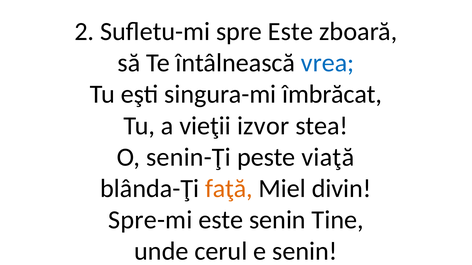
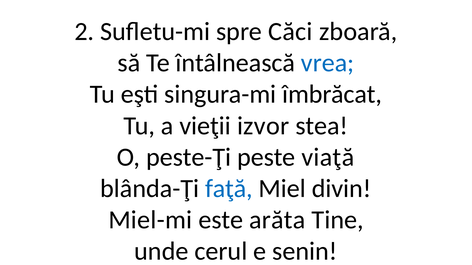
spre Este: Este -> Căci
senin-Ţi: senin-Ţi -> peste-Ţi
faţă colour: orange -> blue
Spre-mi: Spre-mi -> Miel-mi
este senin: senin -> arăta
